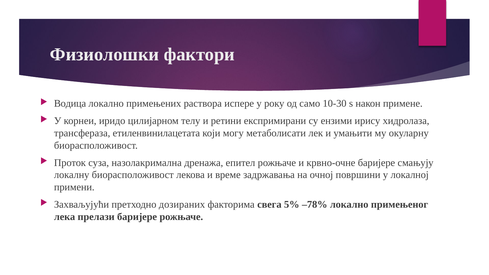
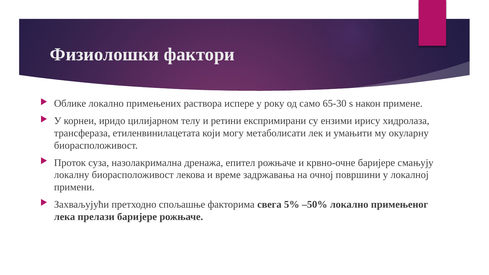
Водица: Водица -> Облике
10-30: 10-30 -> 65-30
дозираних: дозираних -> спољашње
–78%: –78% -> –50%
